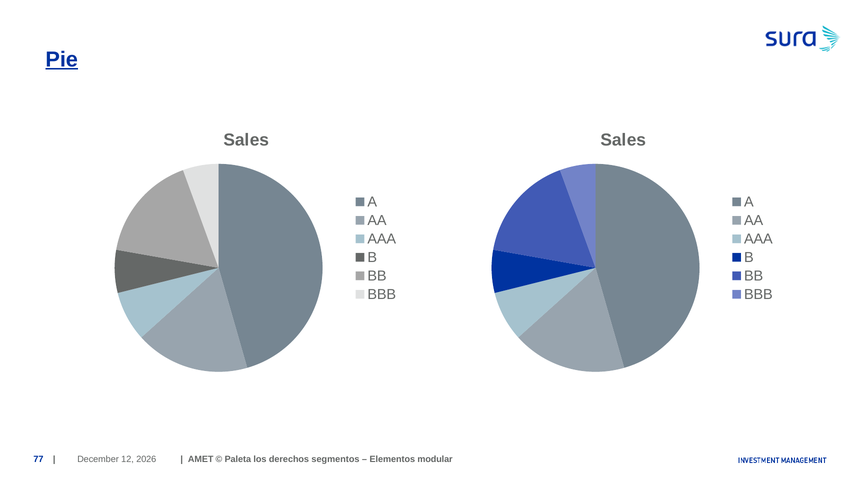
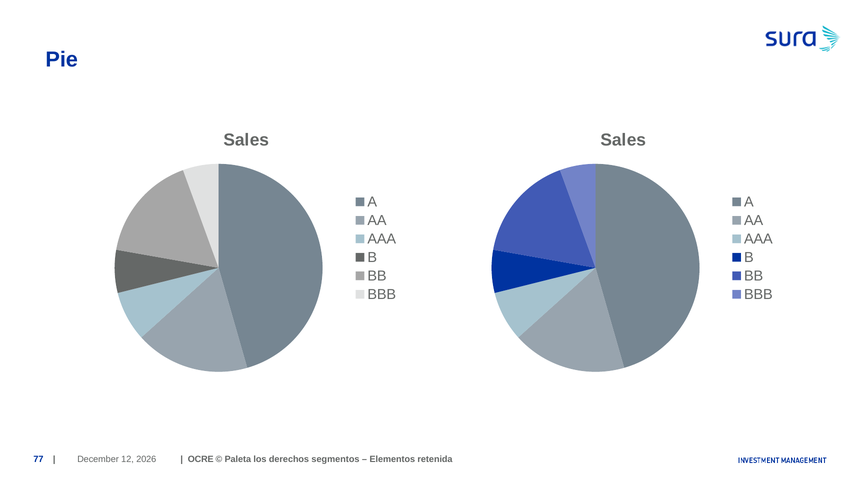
Pie underline: present -> none
AMET: AMET -> OCRE
modular: modular -> retenida
